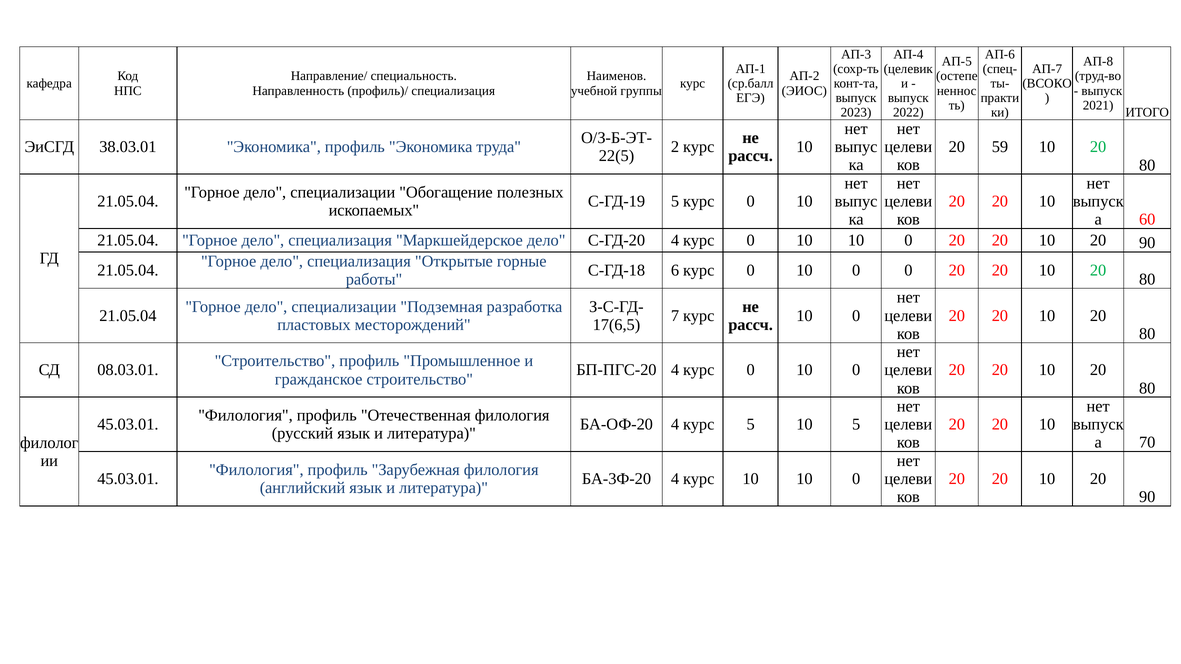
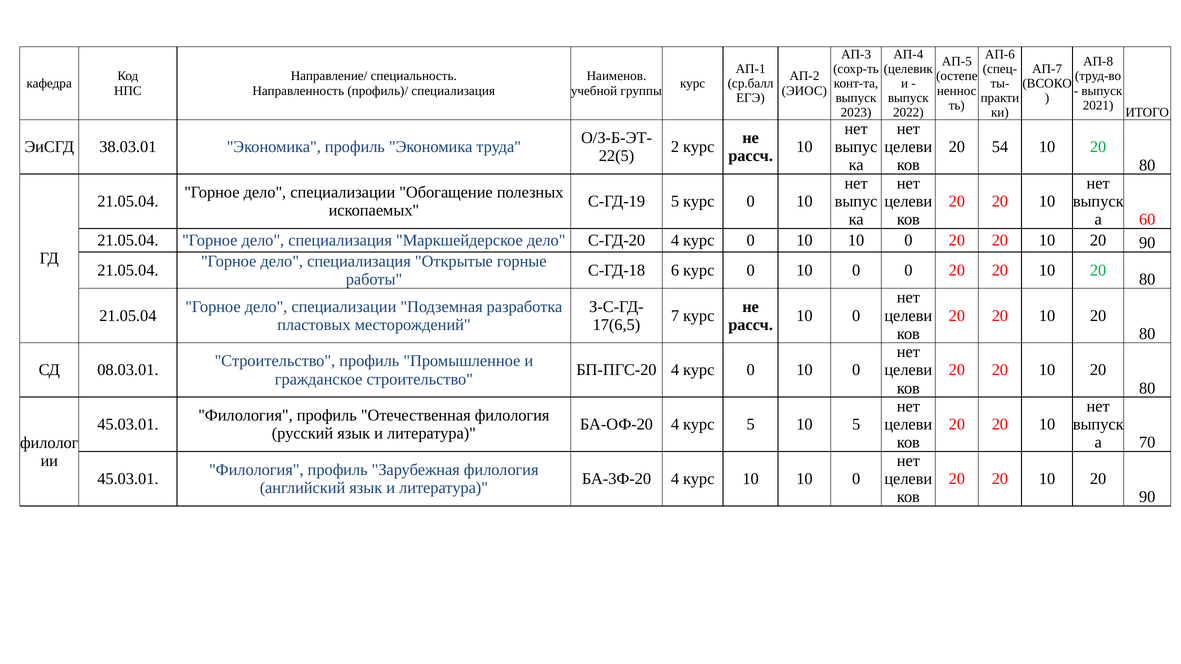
59: 59 -> 54
